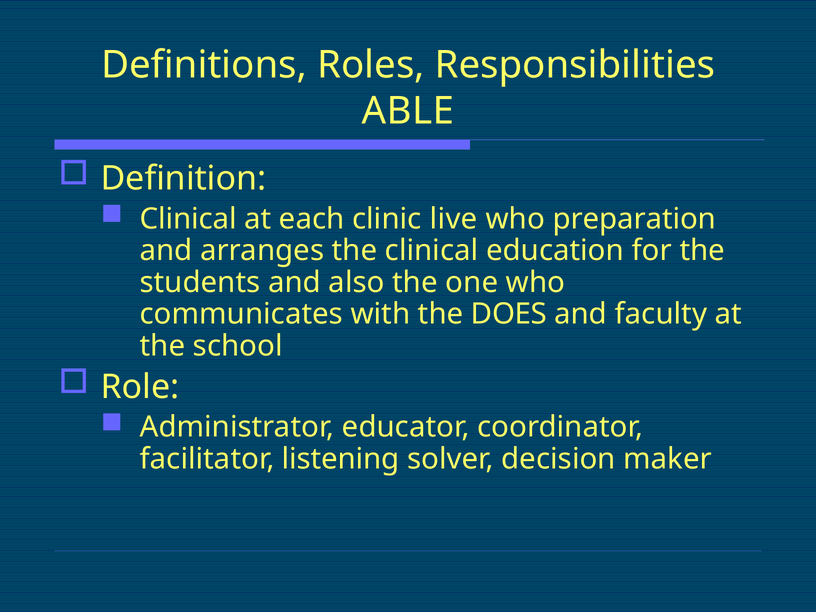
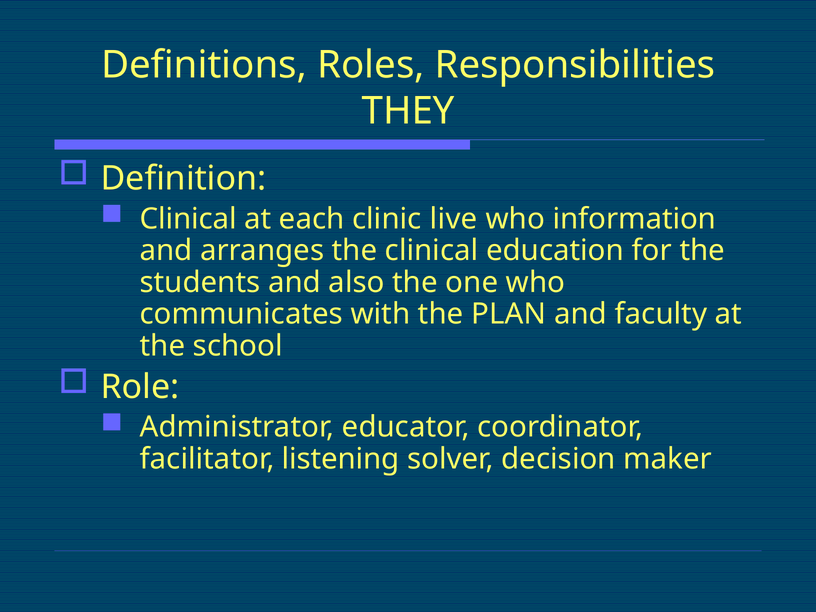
ABLE: ABLE -> THEY
preparation: preparation -> information
DOES: DOES -> PLAN
